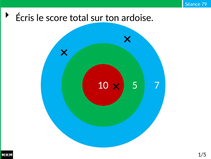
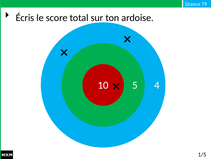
7: 7 -> 4
